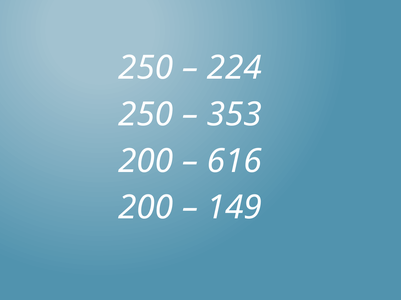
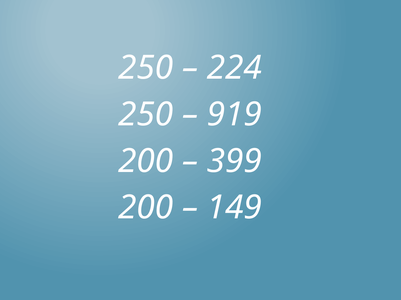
353: 353 -> 919
616: 616 -> 399
